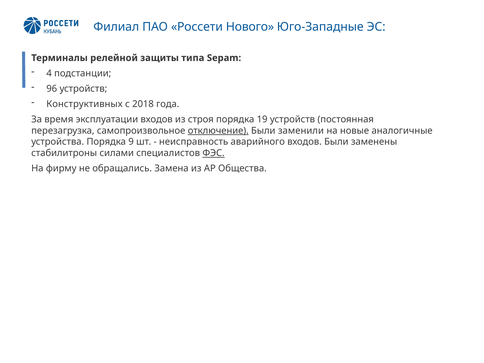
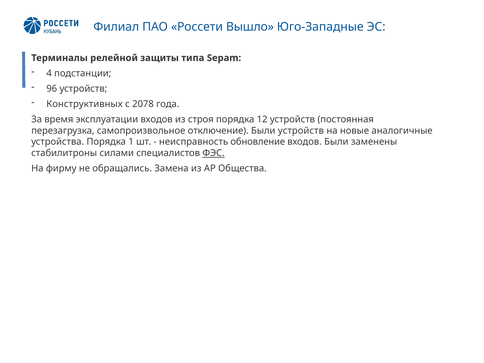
Нового: Нового -> Вышло
2018: 2018 -> 2078
19: 19 -> 12
отключение underline: present -> none
Были заменили: заменили -> устройств
9: 9 -> 1
аварийного: аварийного -> обновление
